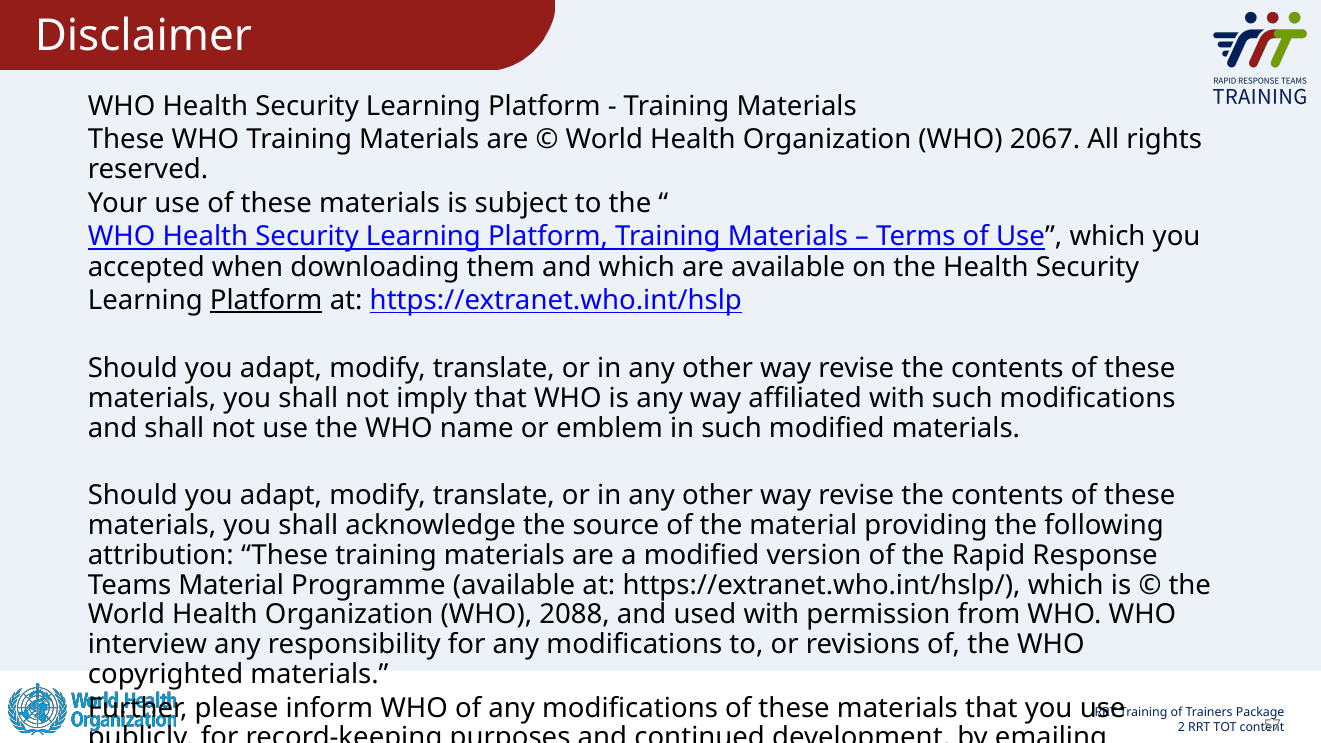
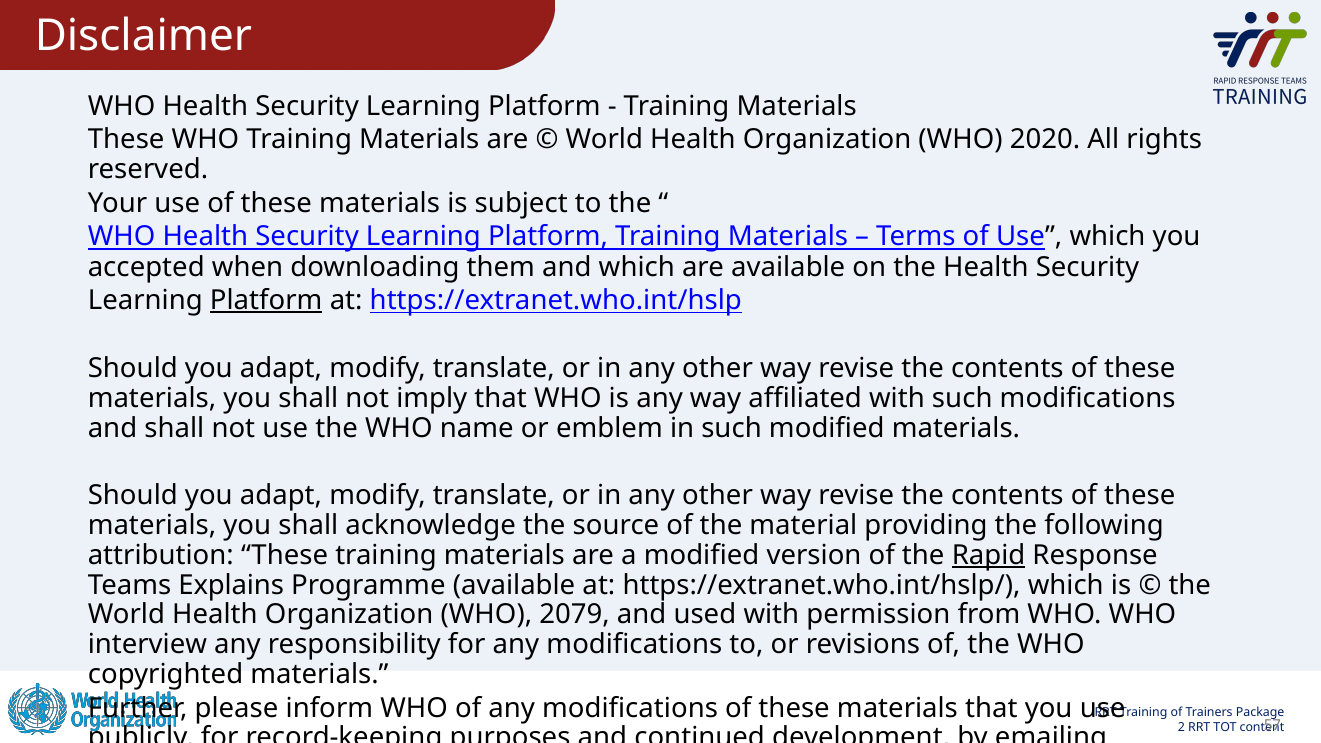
2067: 2067 -> 2020
Rapid underline: none -> present
Teams Material: Material -> Explains
2088: 2088 -> 2079
